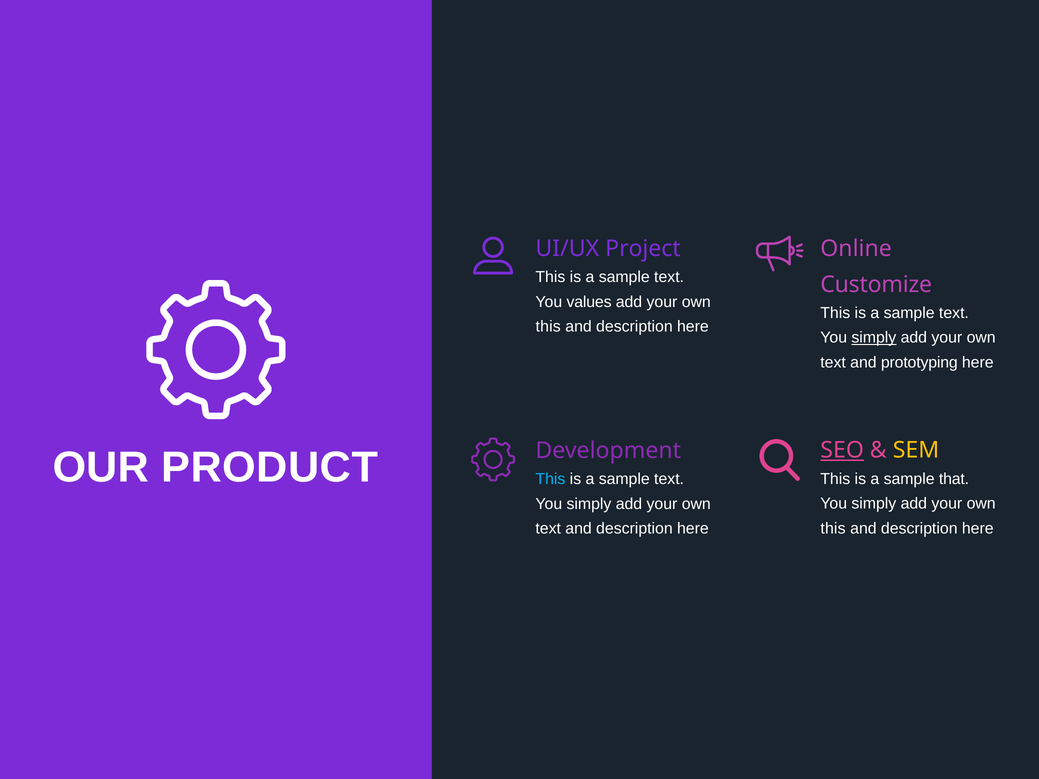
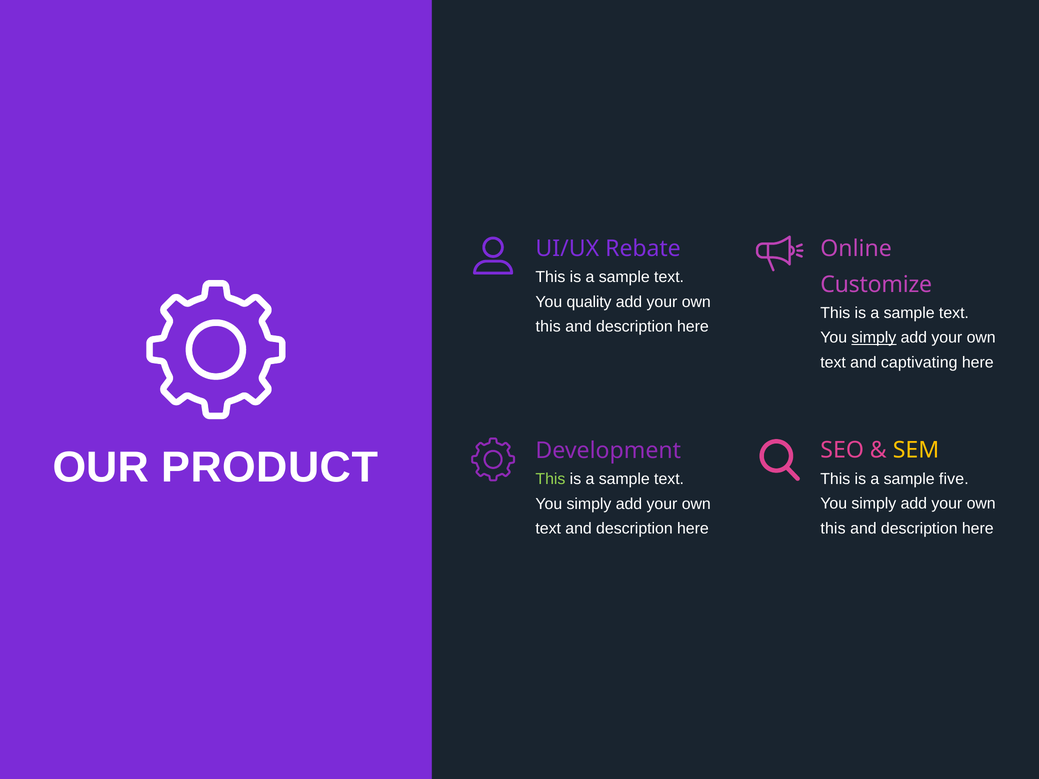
Project: Project -> Rebate
values: values -> quality
prototyping: prototyping -> captivating
SEO underline: present -> none
that: that -> five
This at (550, 479) colour: light blue -> light green
